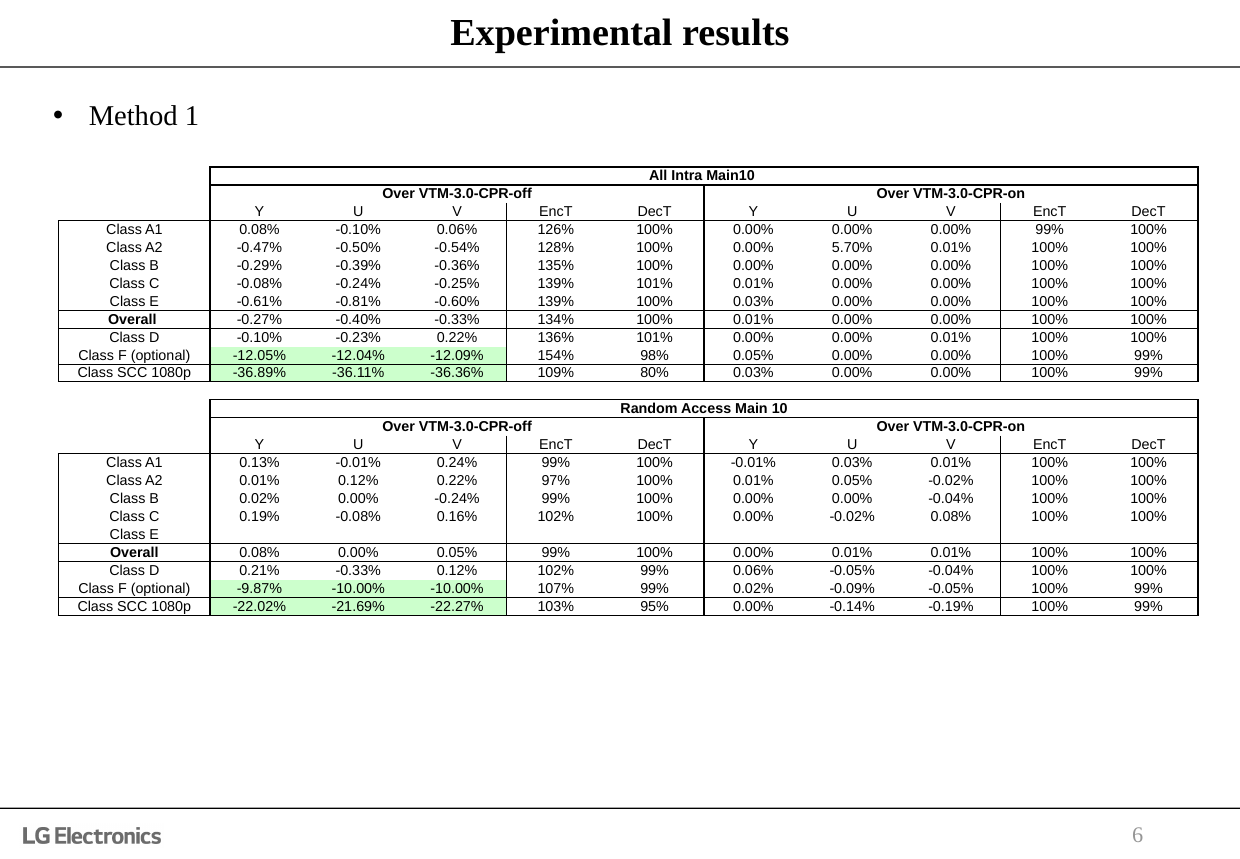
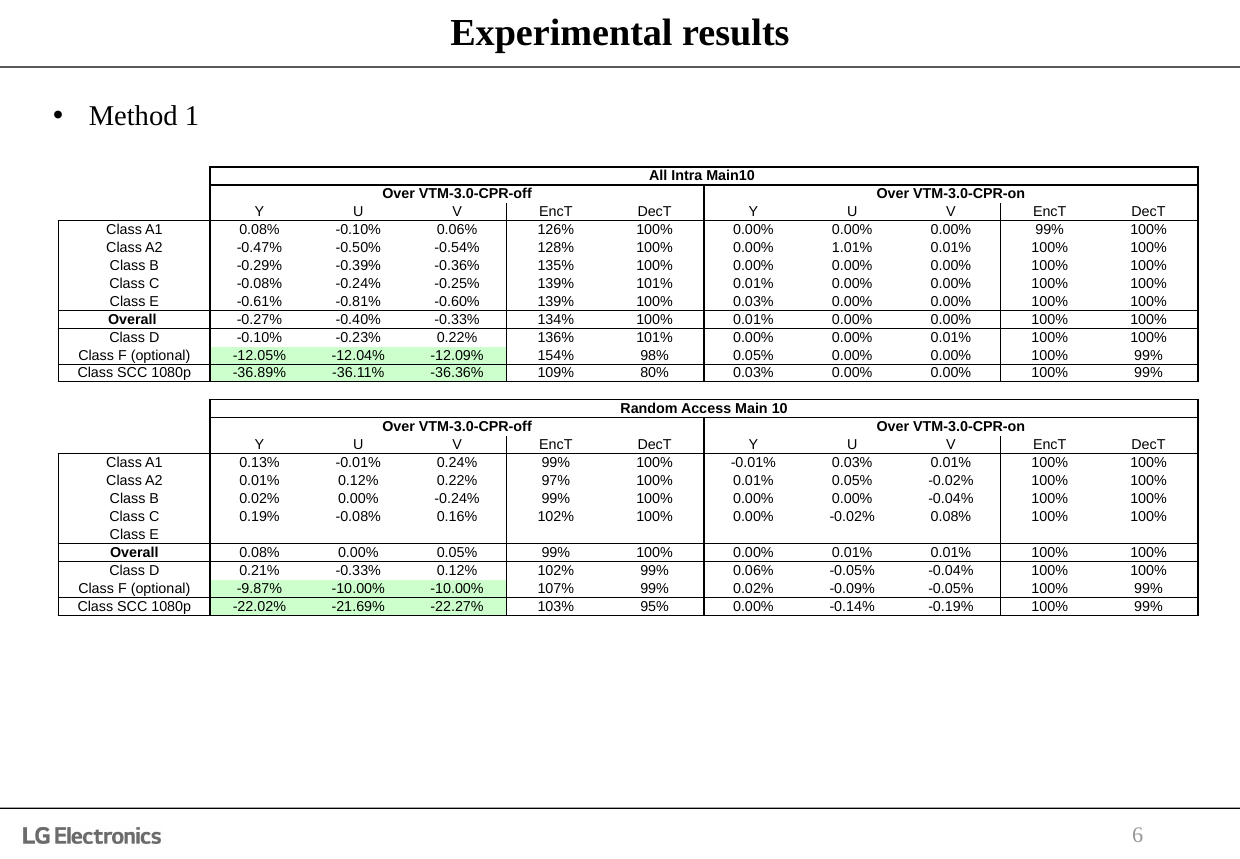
5.70%: 5.70% -> 1.01%
